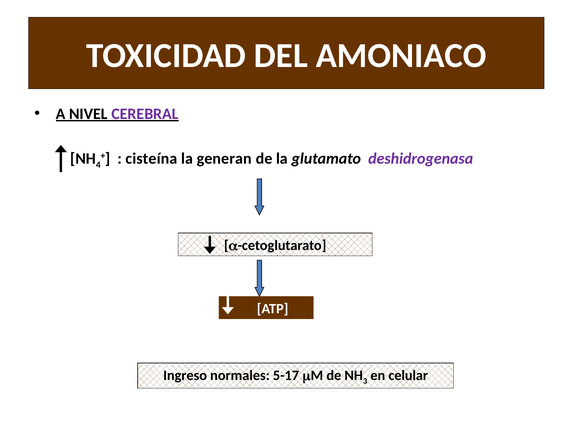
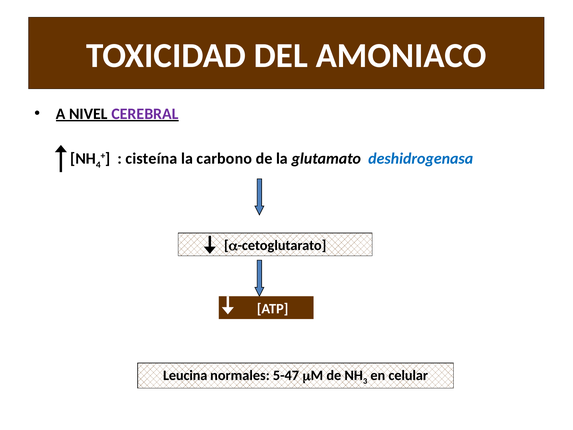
generan: generan -> carbono
deshidrogenasa colour: purple -> blue
Ingreso: Ingreso -> Leucina
5-17: 5-17 -> 5-47
